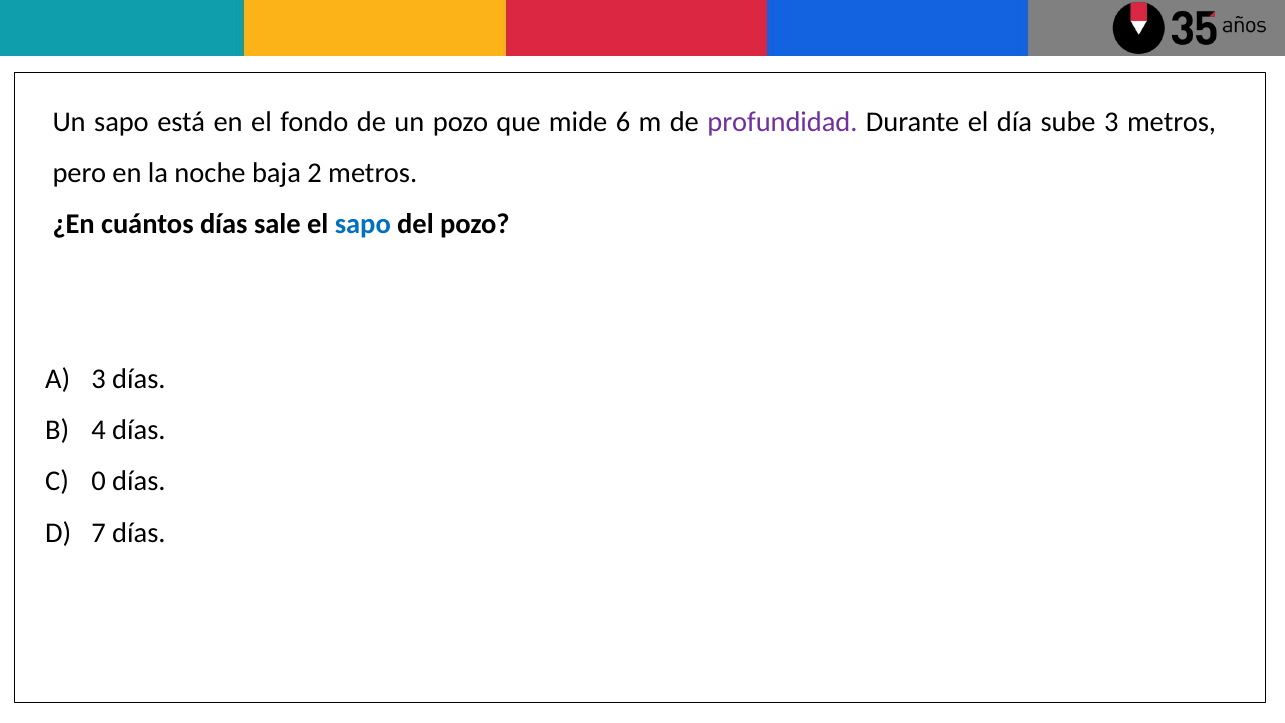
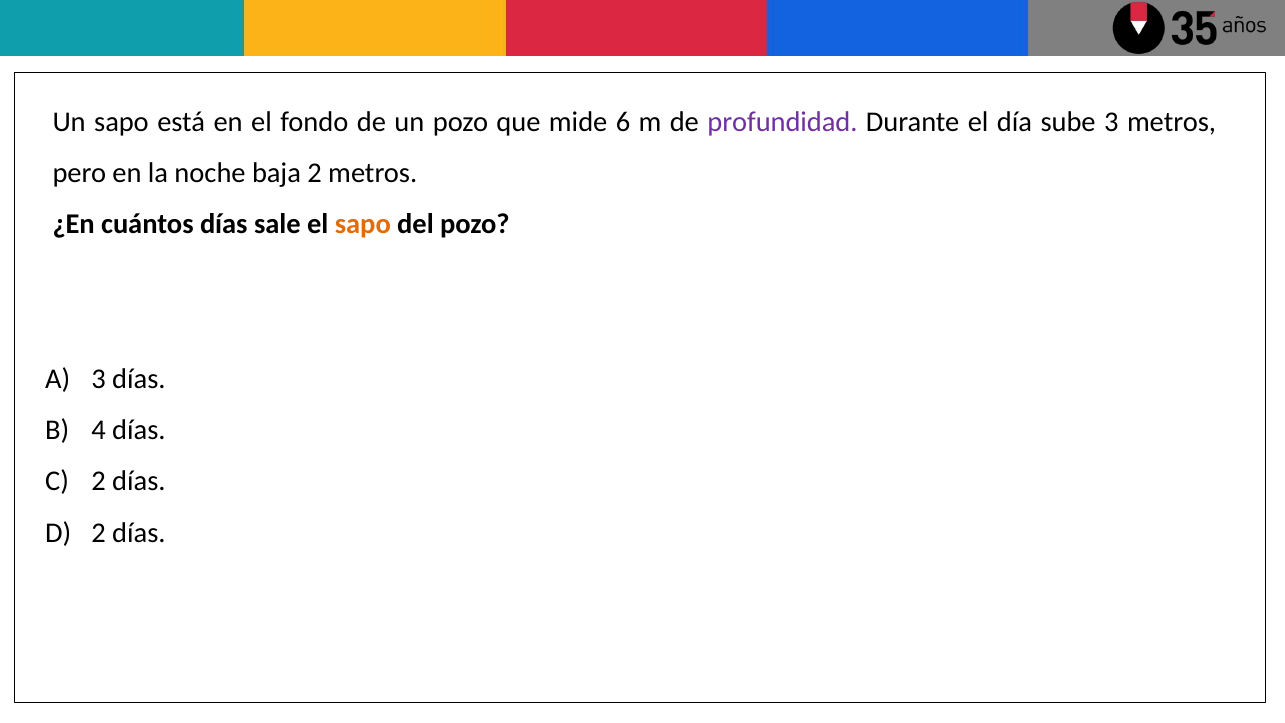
sapo at (363, 224) colour: blue -> orange
0 at (99, 481): 0 -> 2
7 at (99, 533): 7 -> 2
